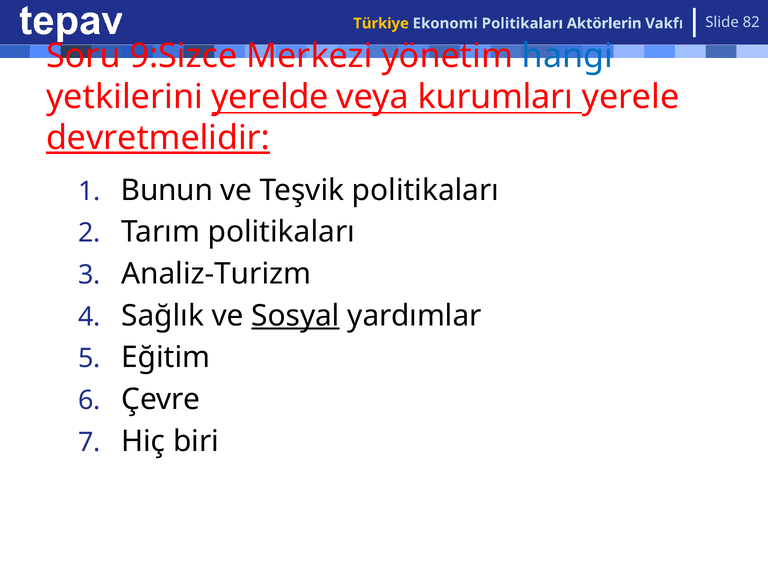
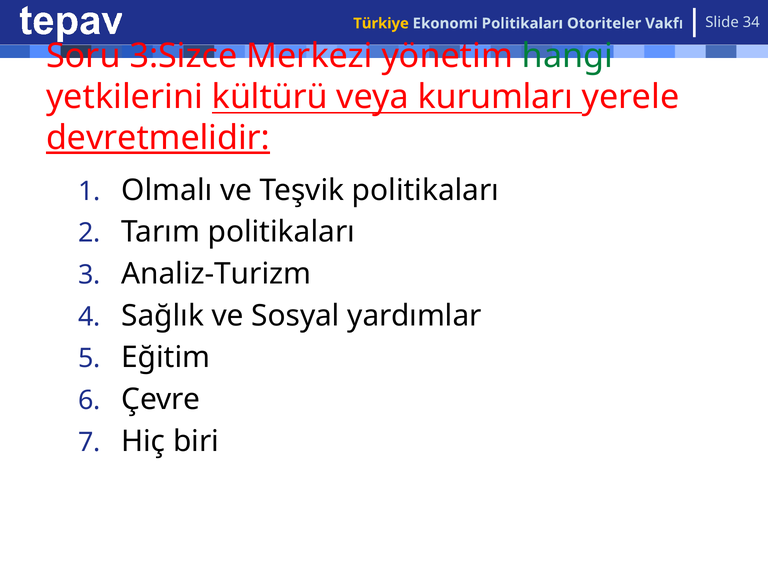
Aktörlerin: Aktörlerin -> Otoriteler
82: 82 -> 34
9:Sizce: 9:Sizce -> 3:Sizce
hangi colour: blue -> green
yerelde: yerelde -> kültürü
Bunun: Bunun -> Olmalı
Sosyal underline: present -> none
